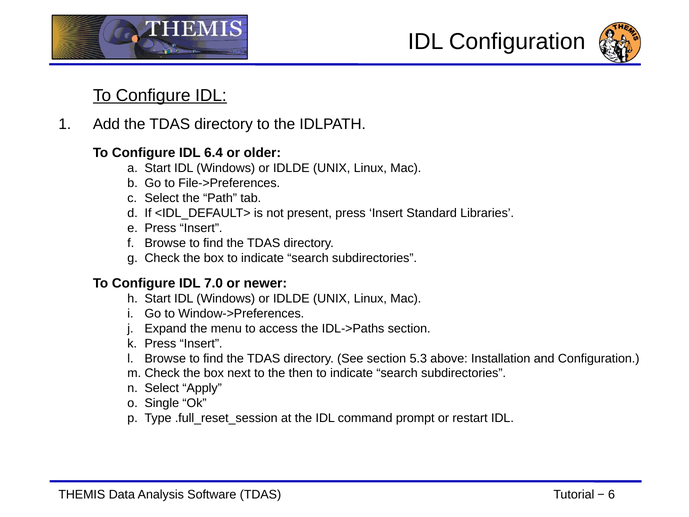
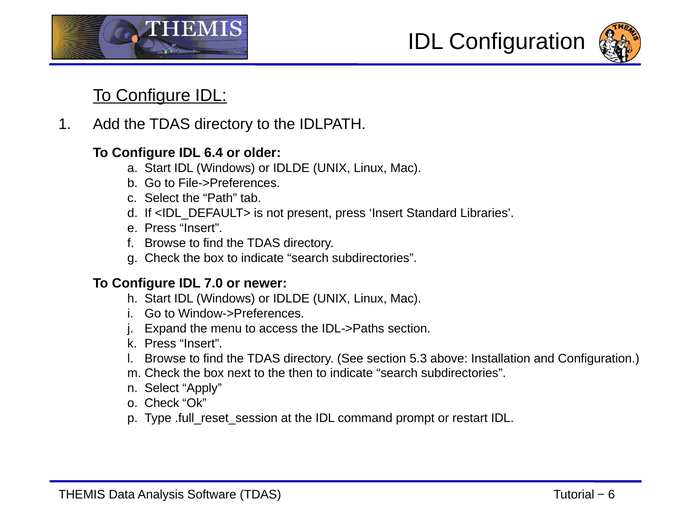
Single at (162, 403): Single -> Check
